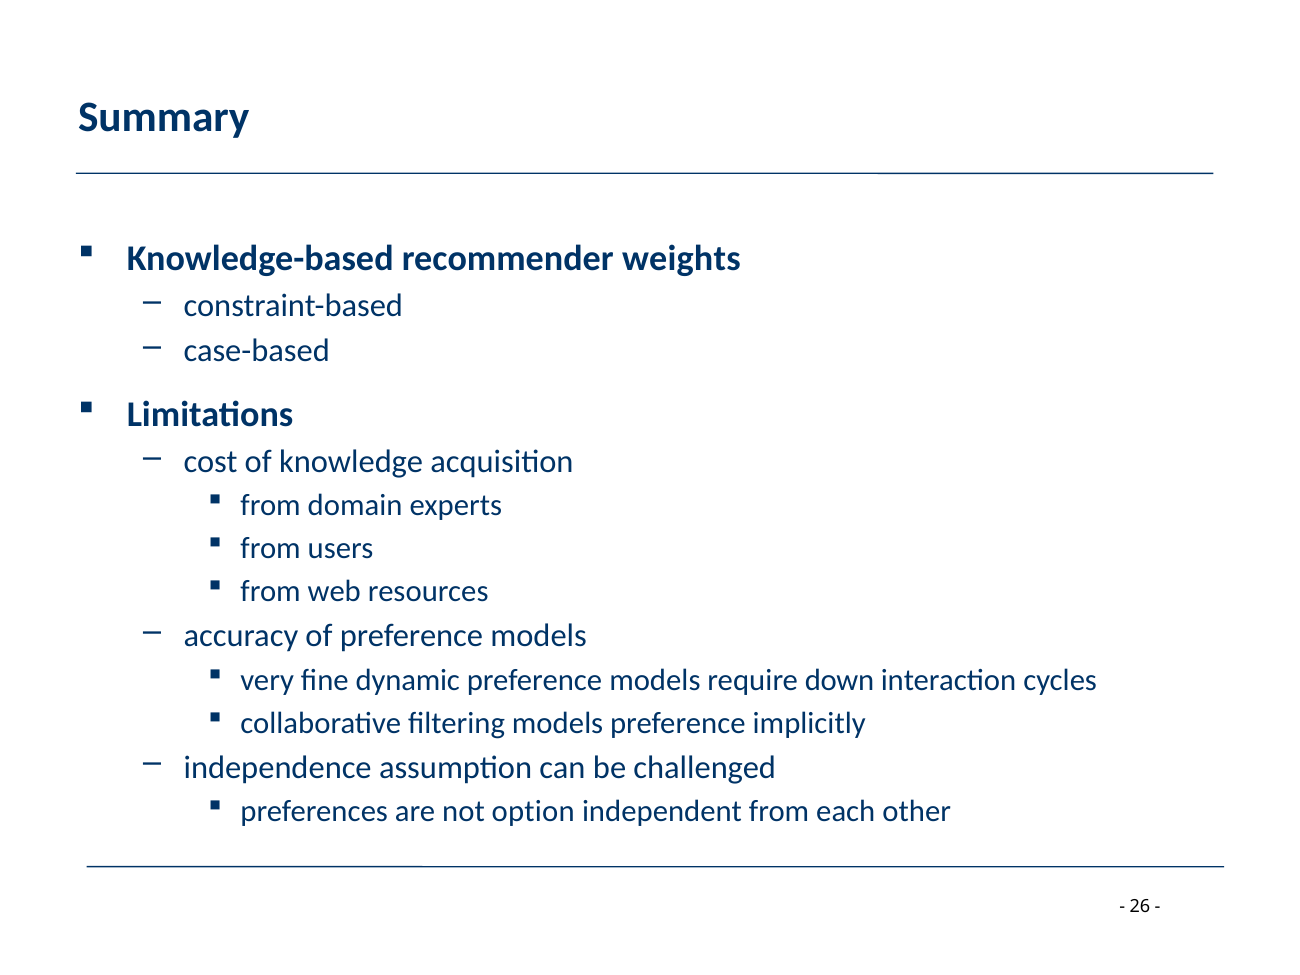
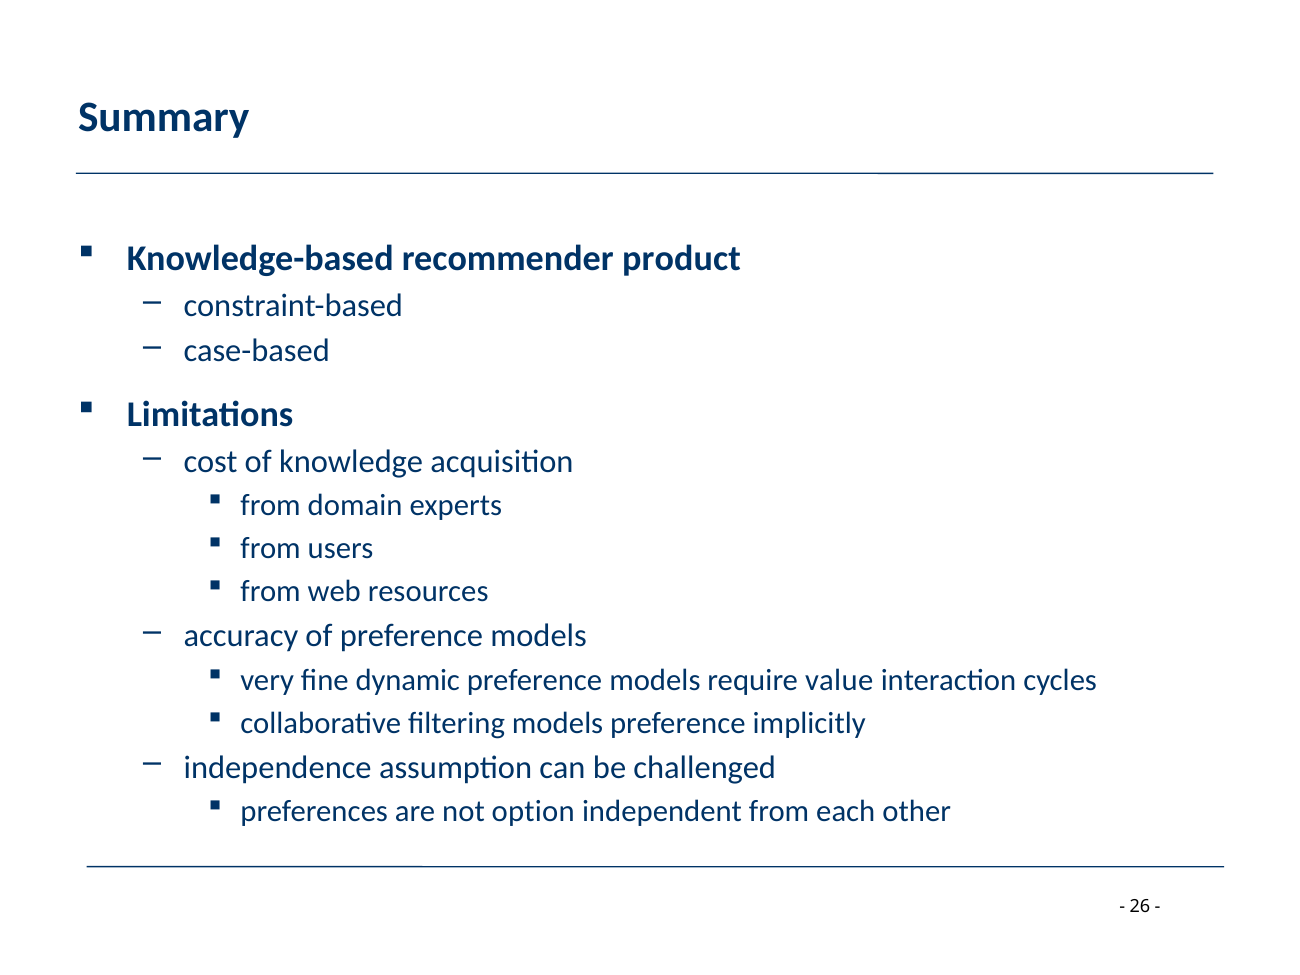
weights: weights -> product
down: down -> value
